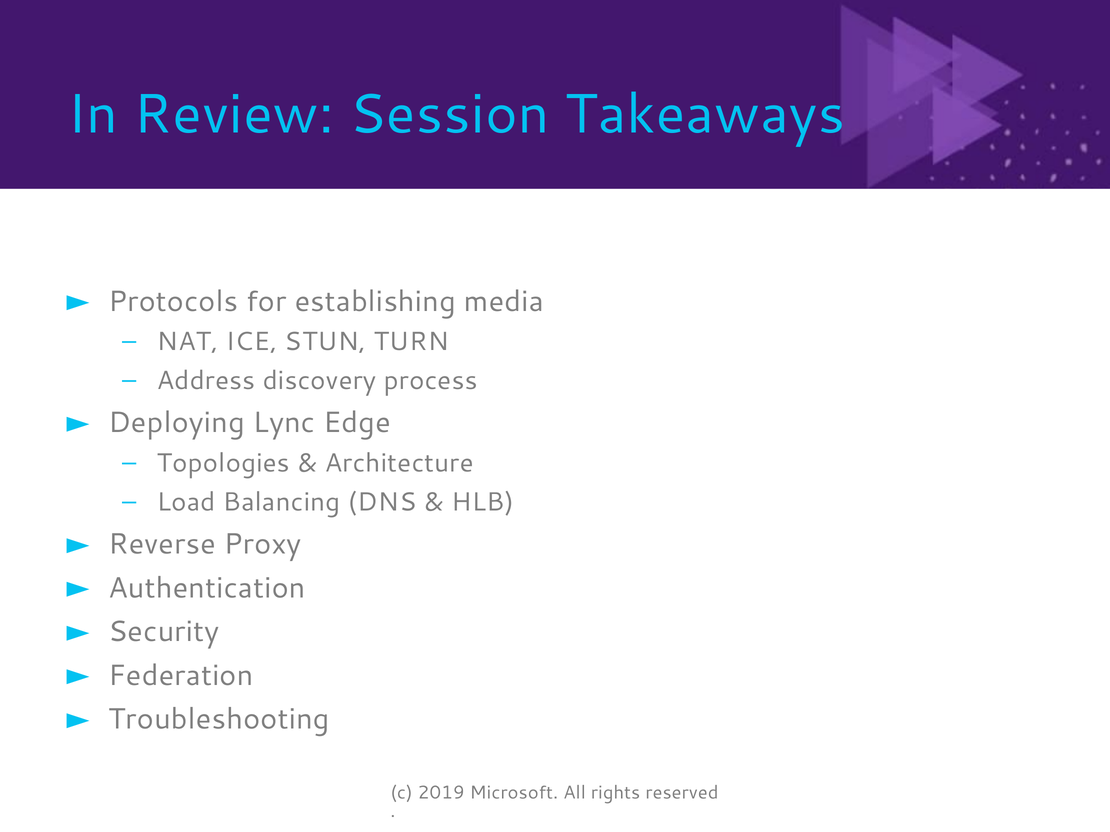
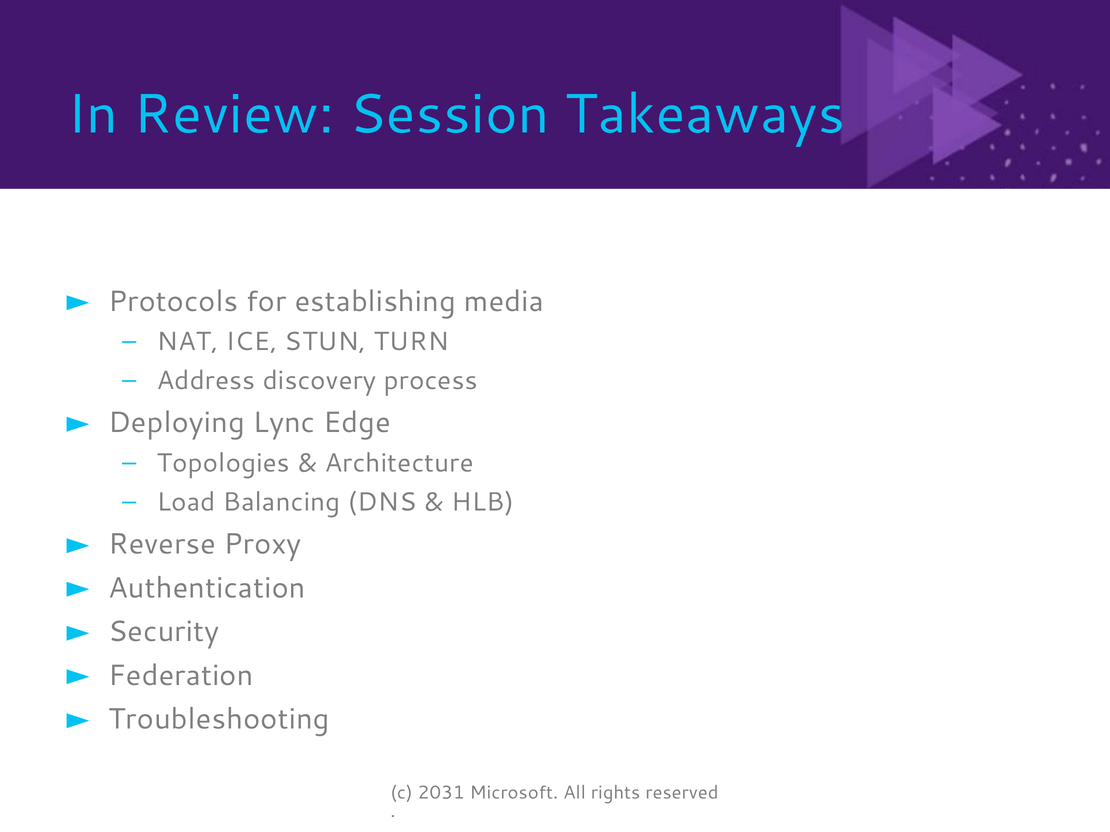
2019: 2019 -> 2031
